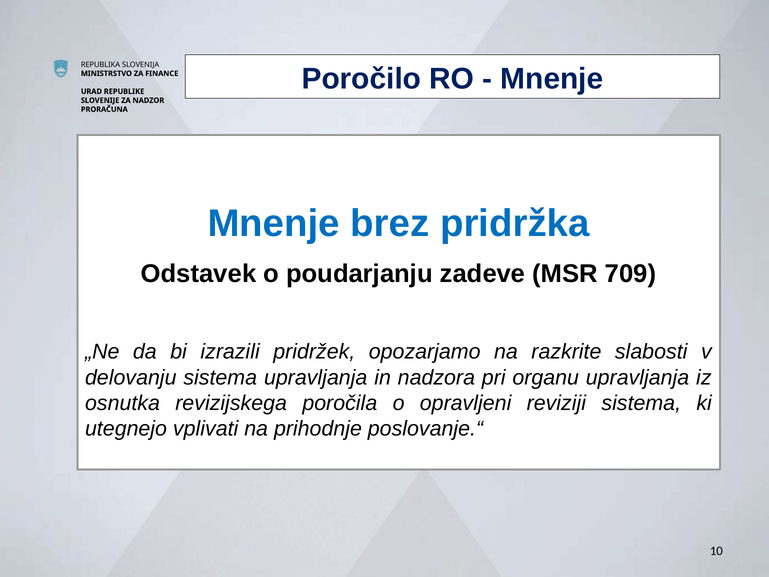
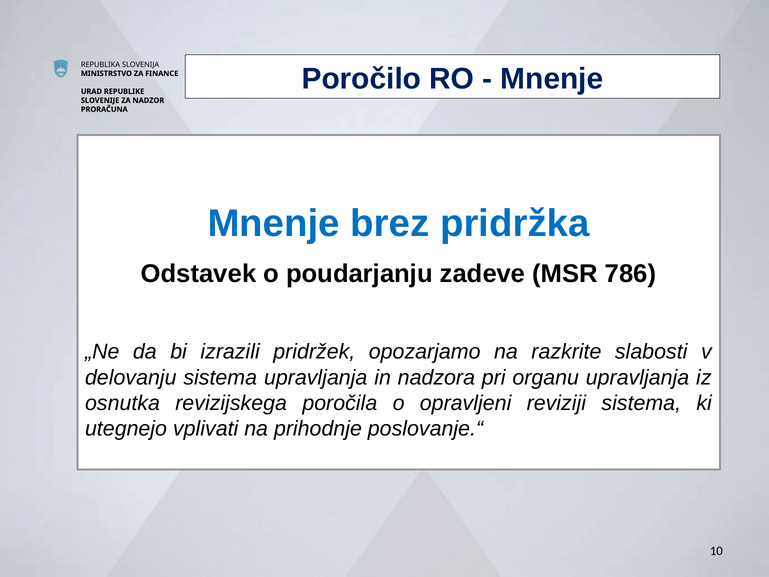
709: 709 -> 786
